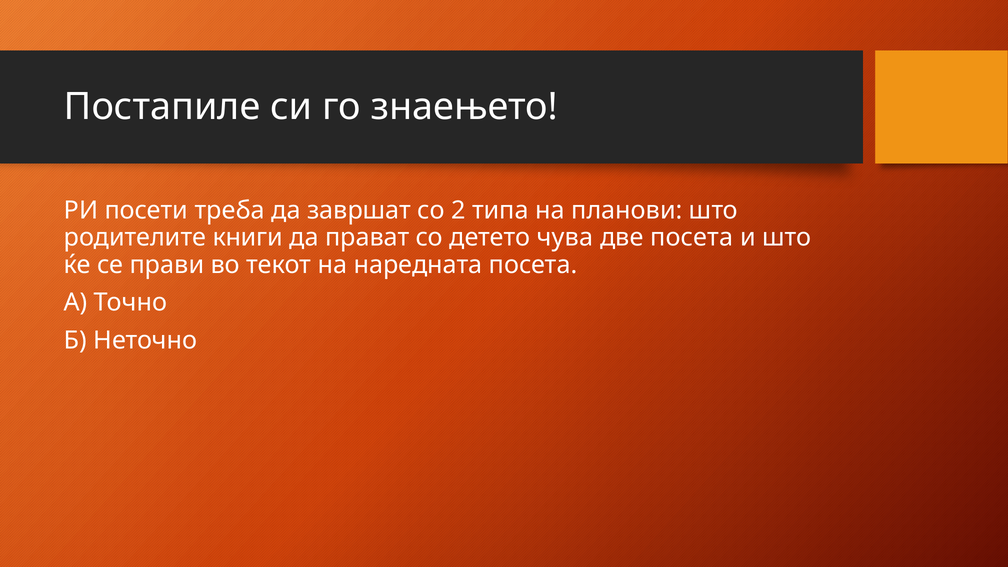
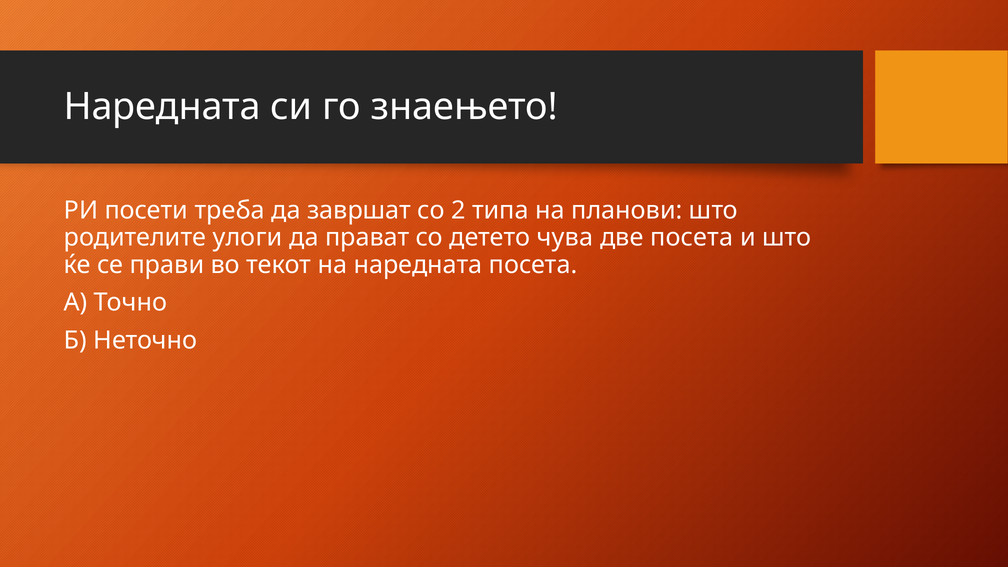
Постапиле at (162, 107): Постапиле -> Наредната
книги: книги -> улоги
